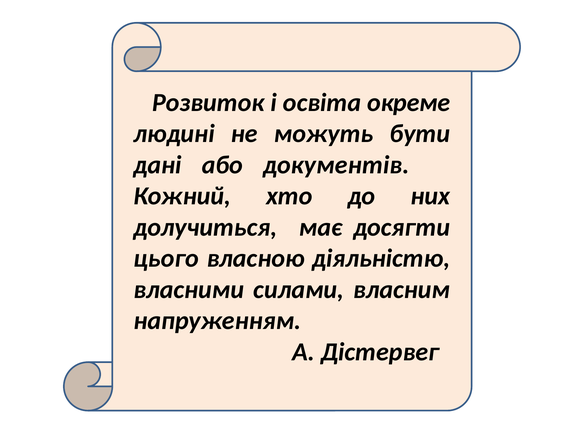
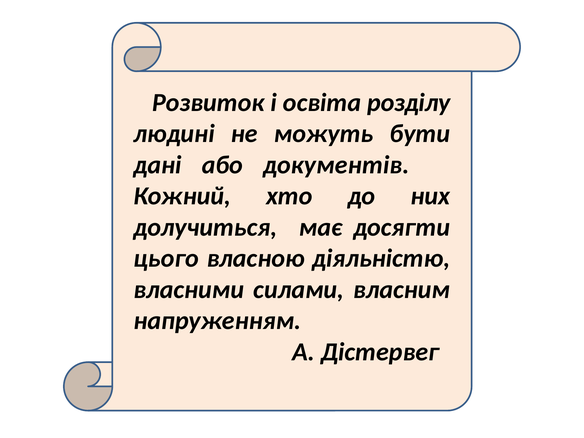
окреме: окреме -> розділу
